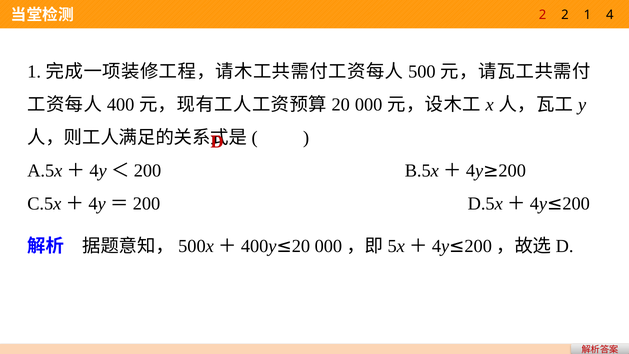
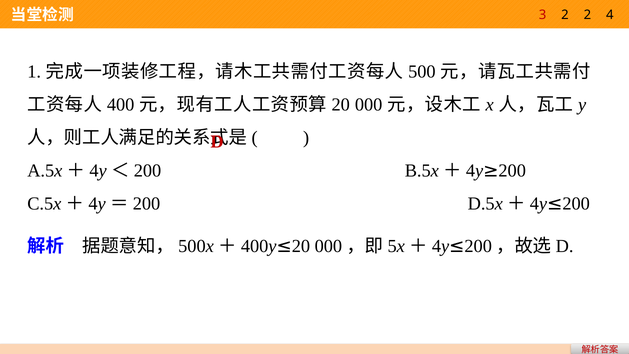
2 at (543, 15): 2 -> 3
2 1: 1 -> 2
